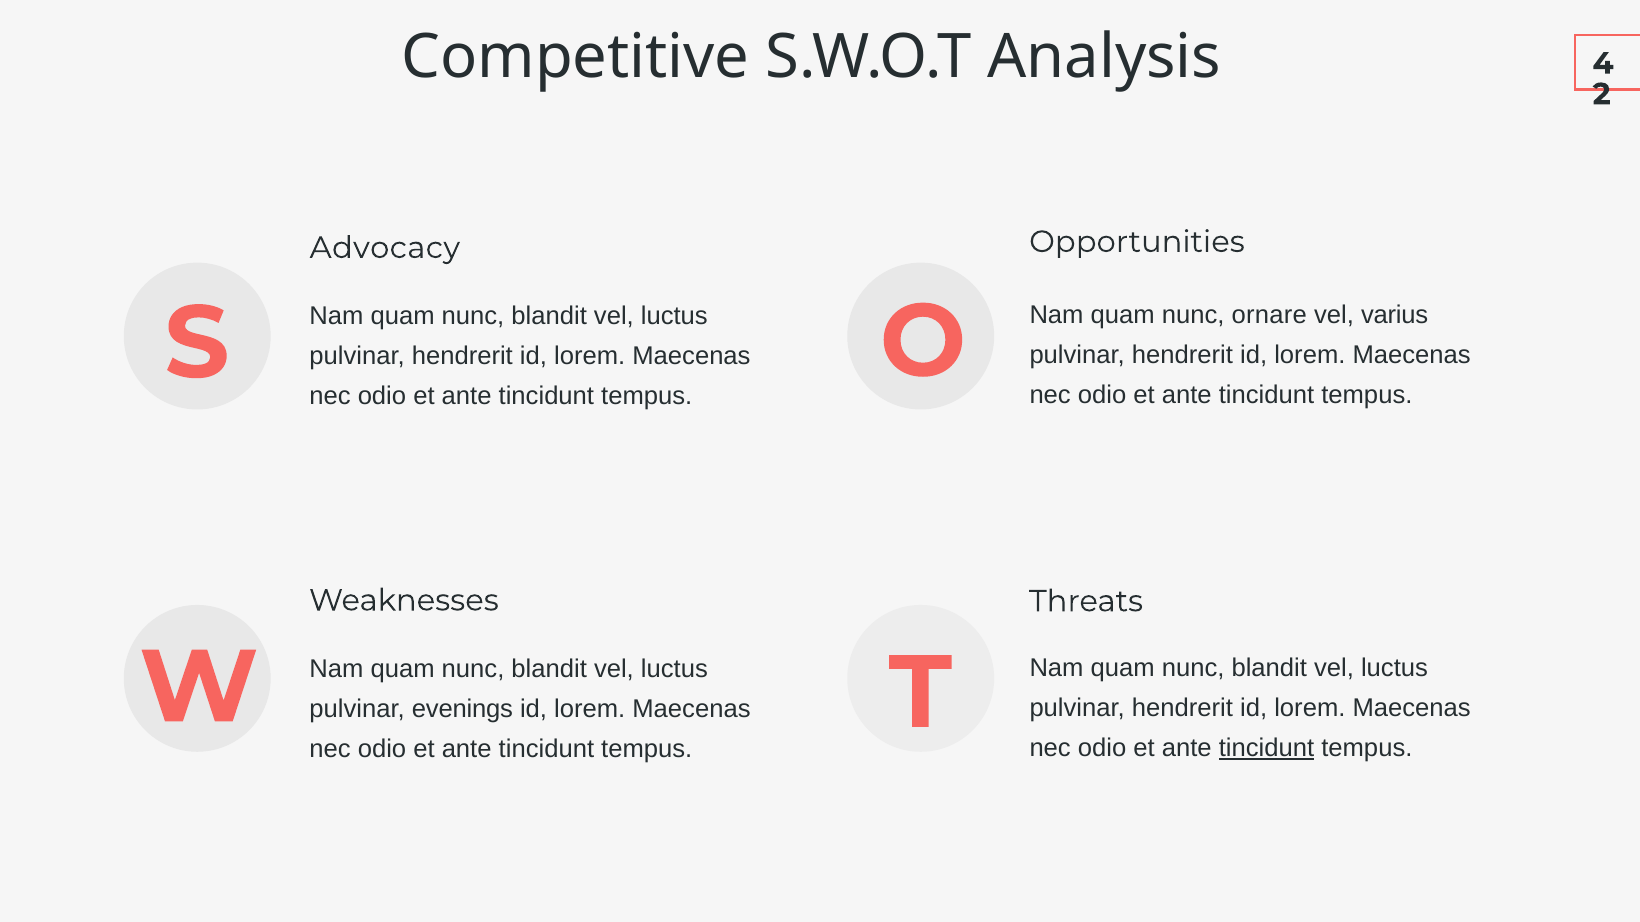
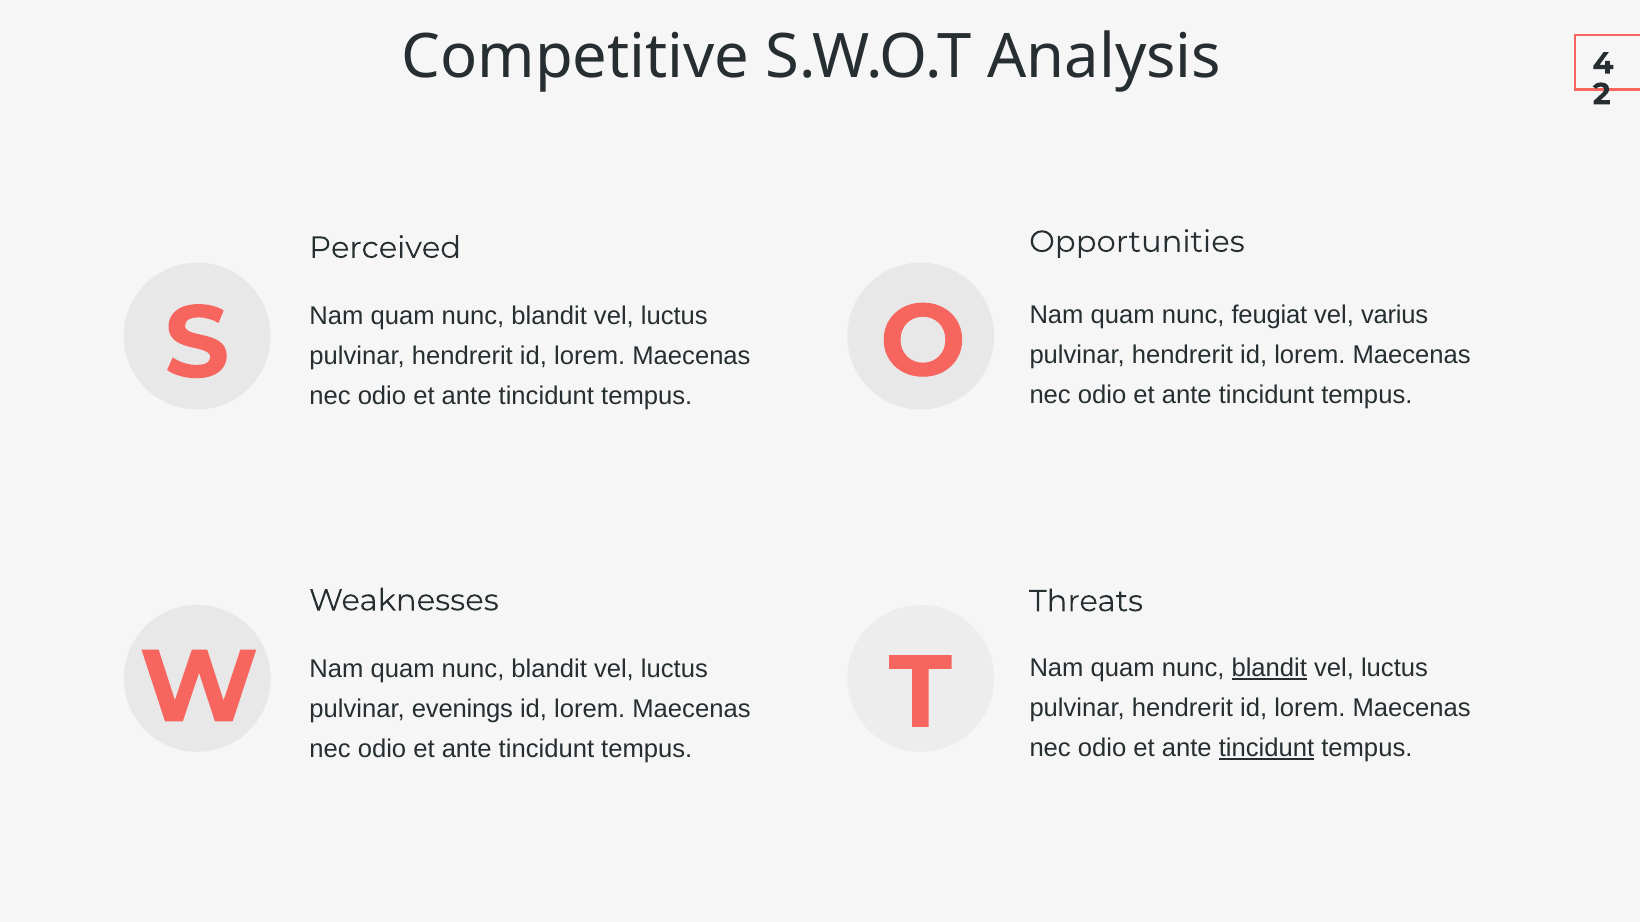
Advocacy: Advocacy -> Perceived
ornare: ornare -> feugiat
blandit at (1269, 668) underline: none -> present
